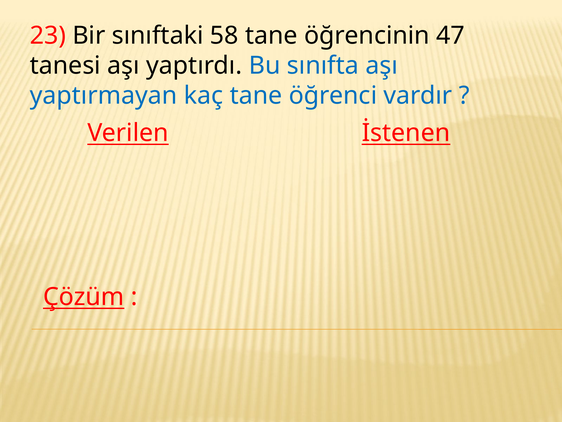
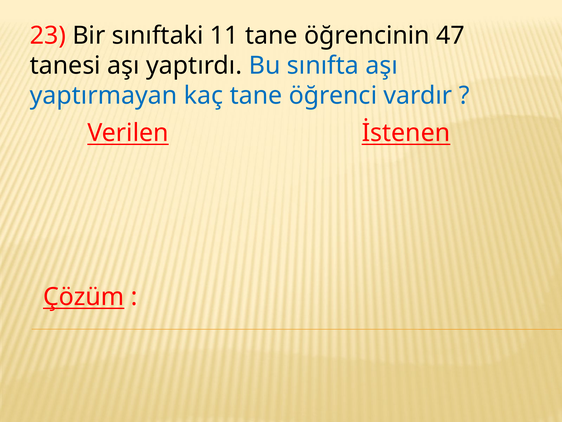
58: 58 -> 11
